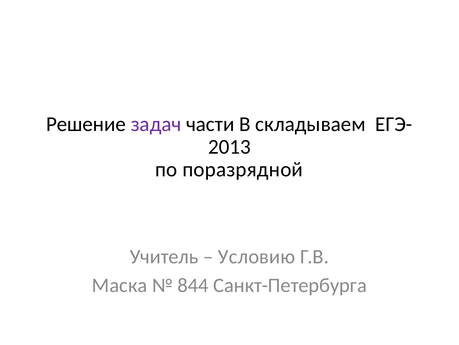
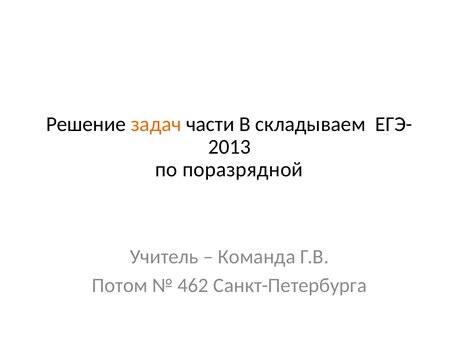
задач colour: purple -> orange
Условию: Условию -> Команда
Маска: Маска -> Потом
844: 844 -> 462
